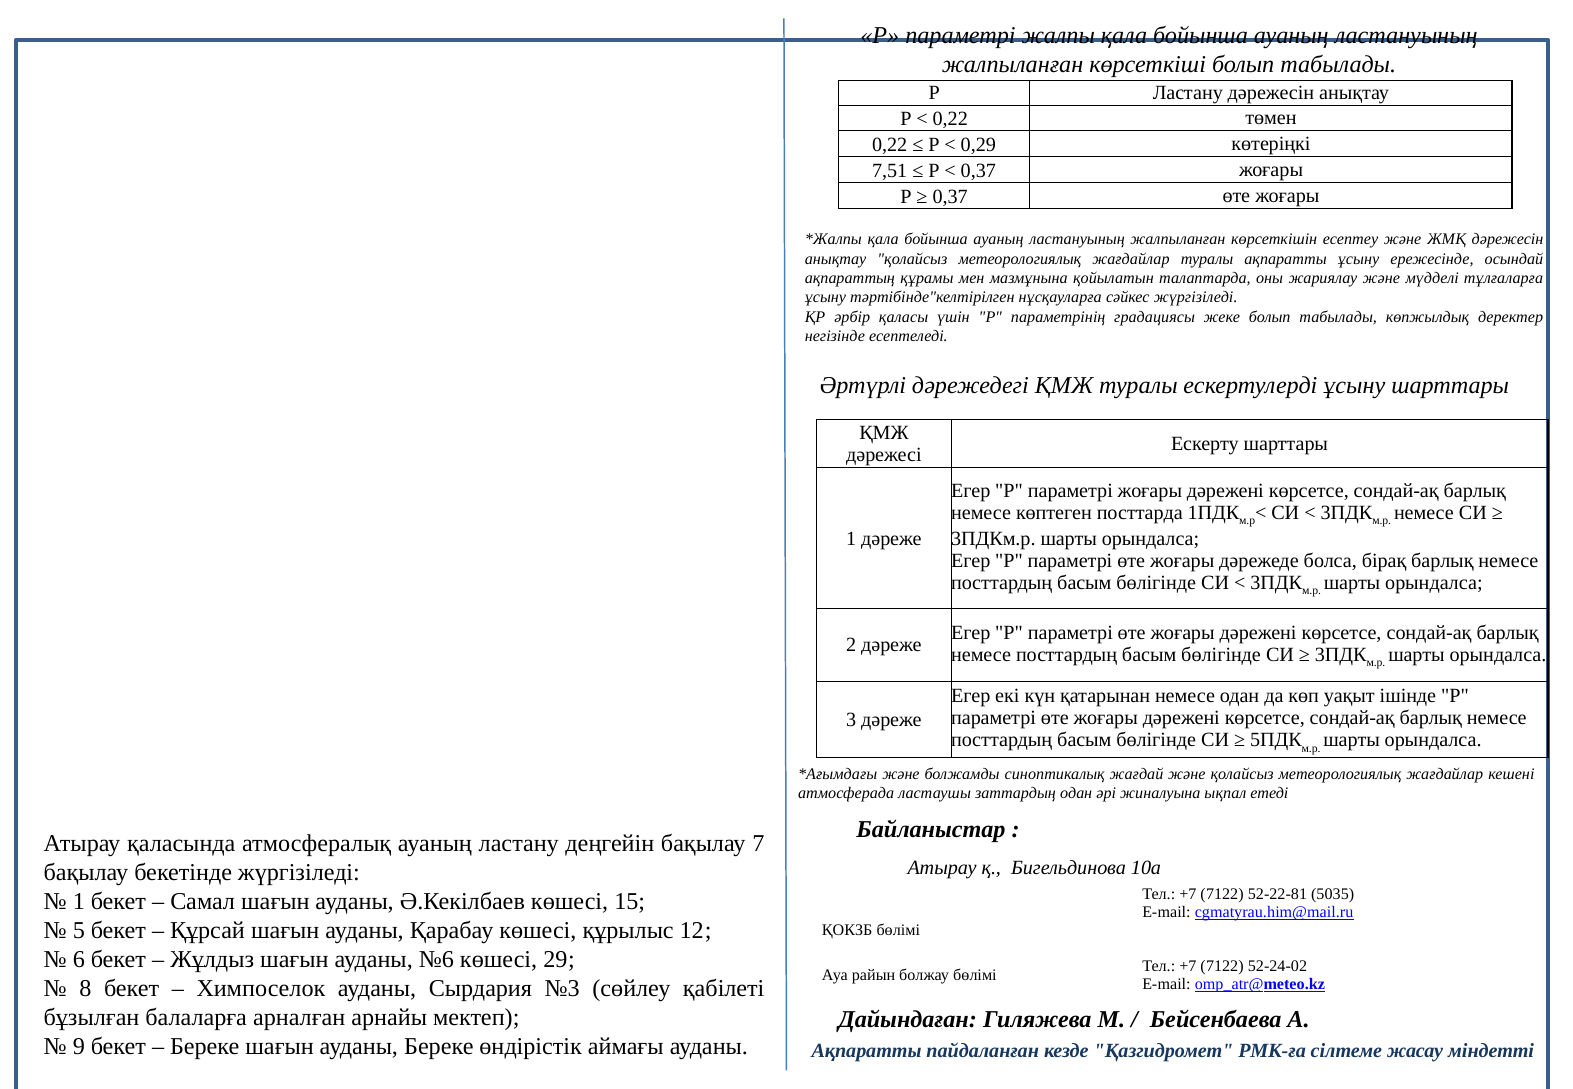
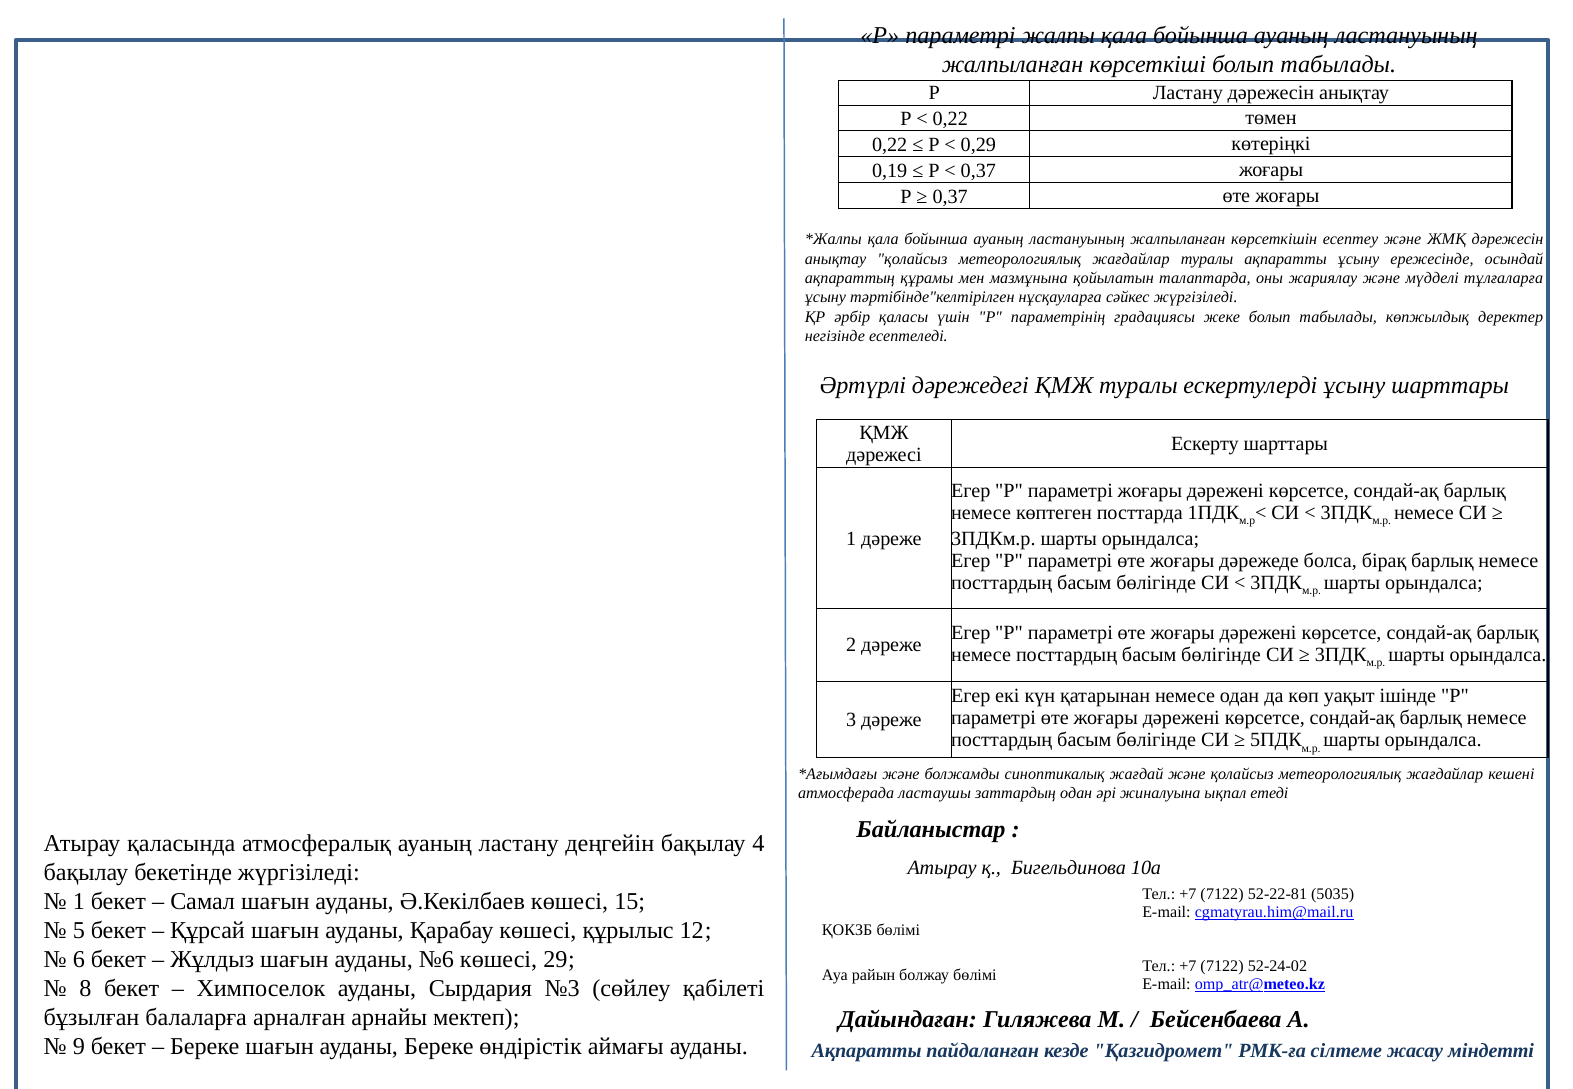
7,51: 7,51 -> 0,19
7: 7 -> 4
